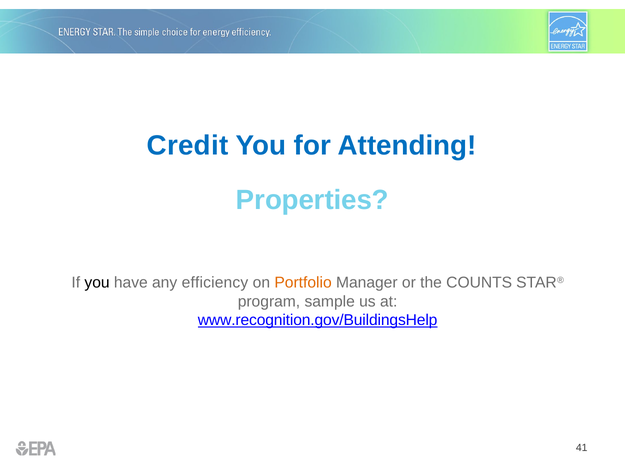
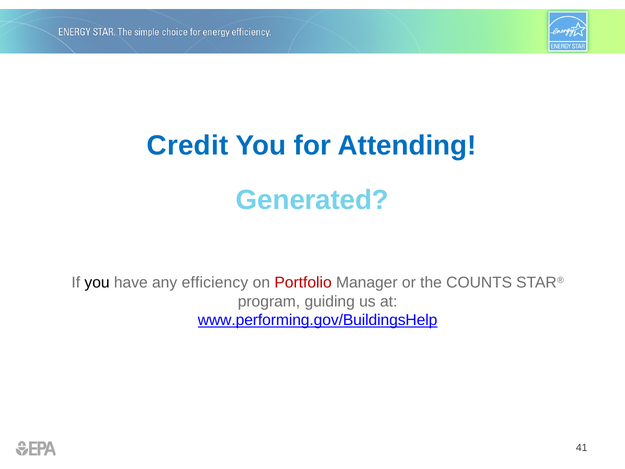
Properties: Properties -> Generated
Portfolio colour: orange -> red
sample: sample -> guiding
www.recognition.gov/BuildingsHelp: www.recognition.gov/BuildingsHelp -> www.performing.gov/BuildingsHelp
